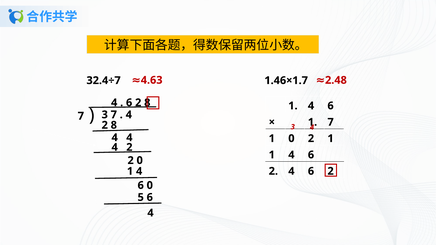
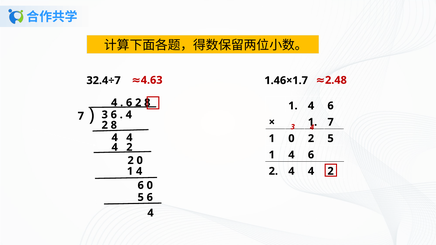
3 7: 7 -> 6
2 1: 1 -> 5
2 4 6: 6 -> 4
